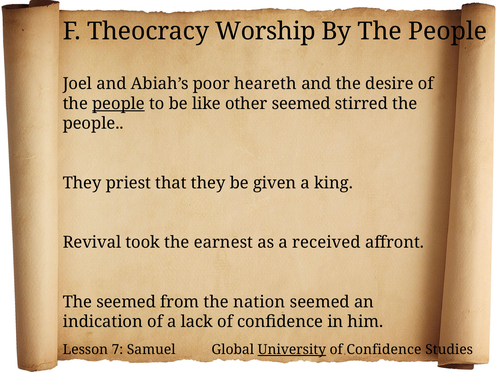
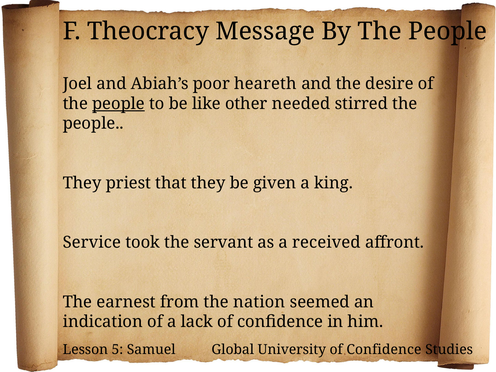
Worship: Worship -> Message
other seemed: seemed -> needed
Revival: Revival -> Service
earnest: earnest -> servant
The seemed: seemed -> earnest
7: 7 -> 5
University underline: present -> none
